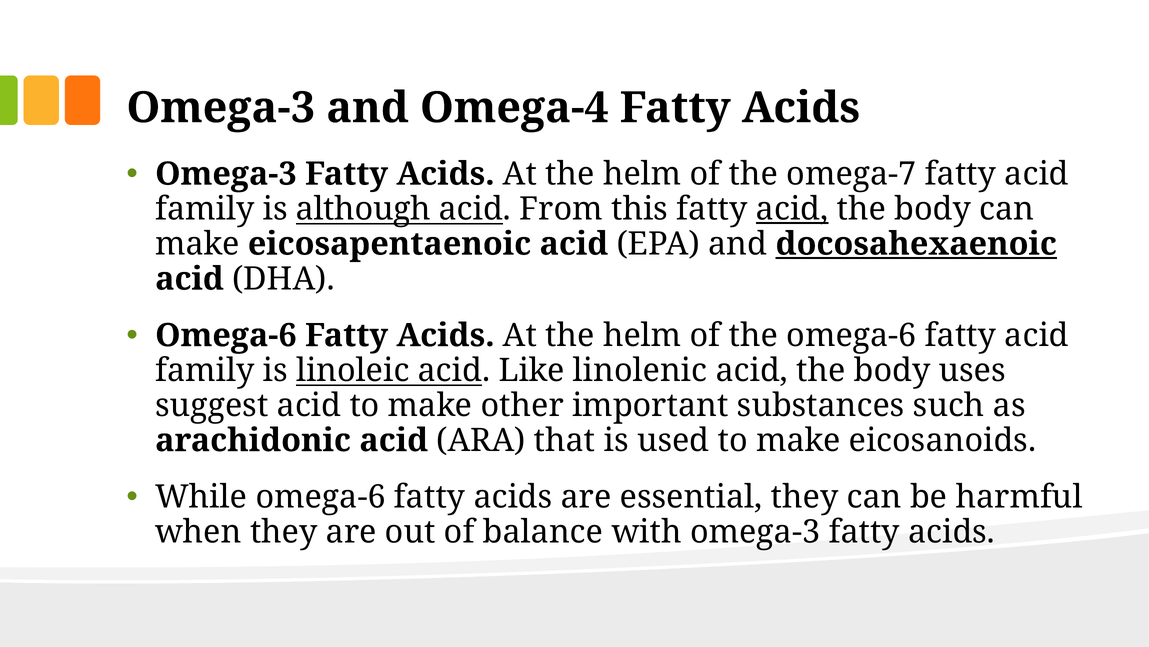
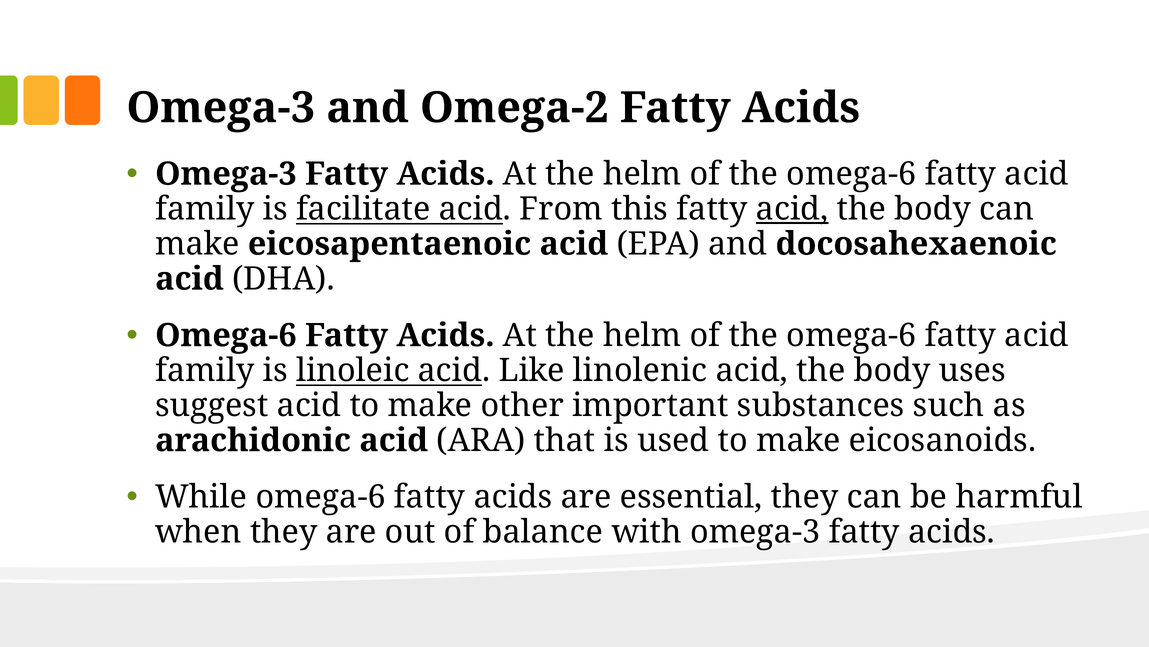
Omega-4: Omega-4 -> Omega-2
omega-7 at (851, 174): omega-7 -> omega-6
although: although -> facilitate
docosahexaenoic underline: present -> none
